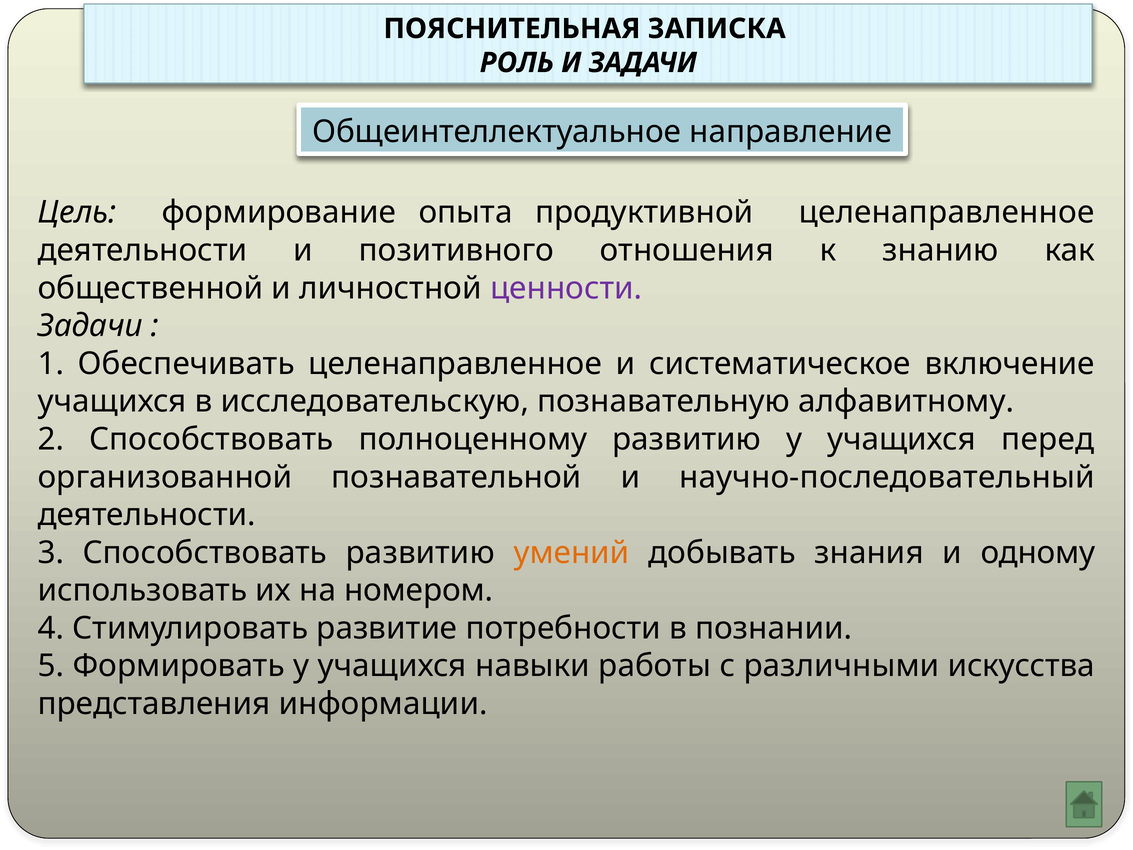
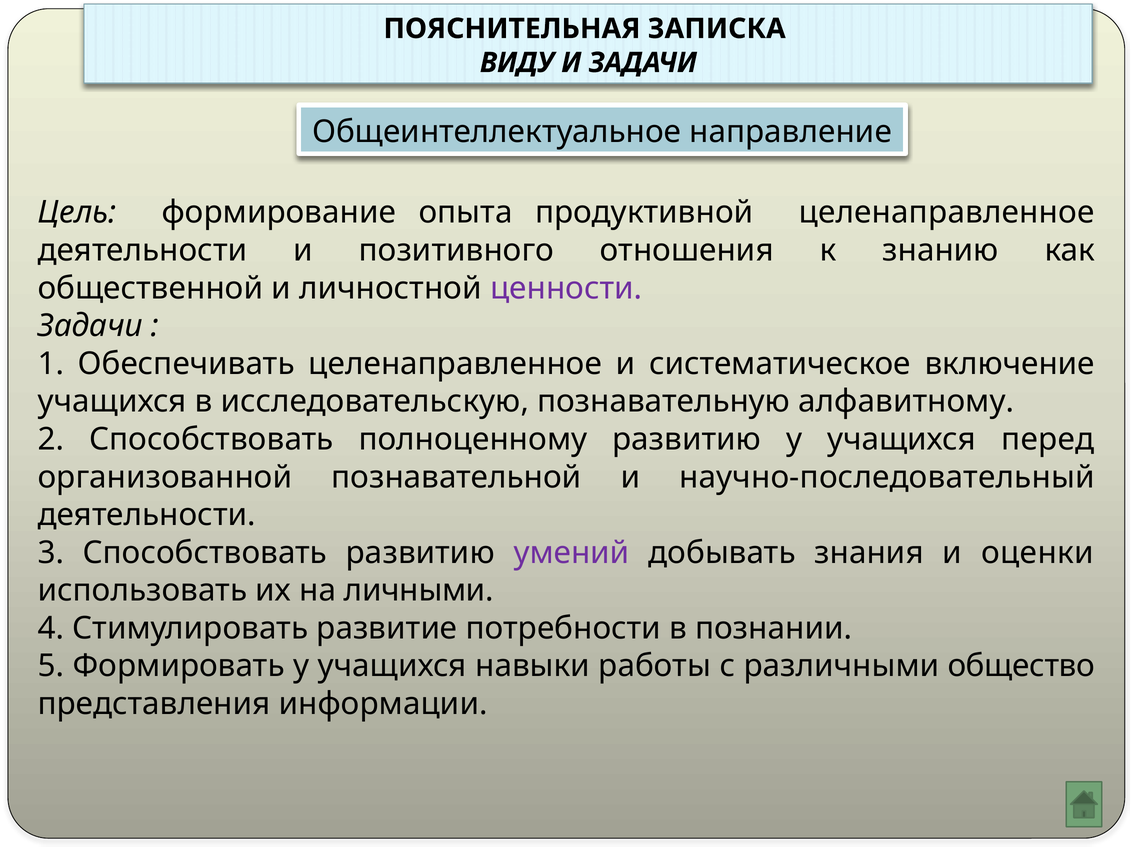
РОЛЬ: РОЛЬ -> ВИДУ
умений colour: orange -> purple
одному: одному -> оценки
номером: номером -> личными
искусства: искусства -> общество
